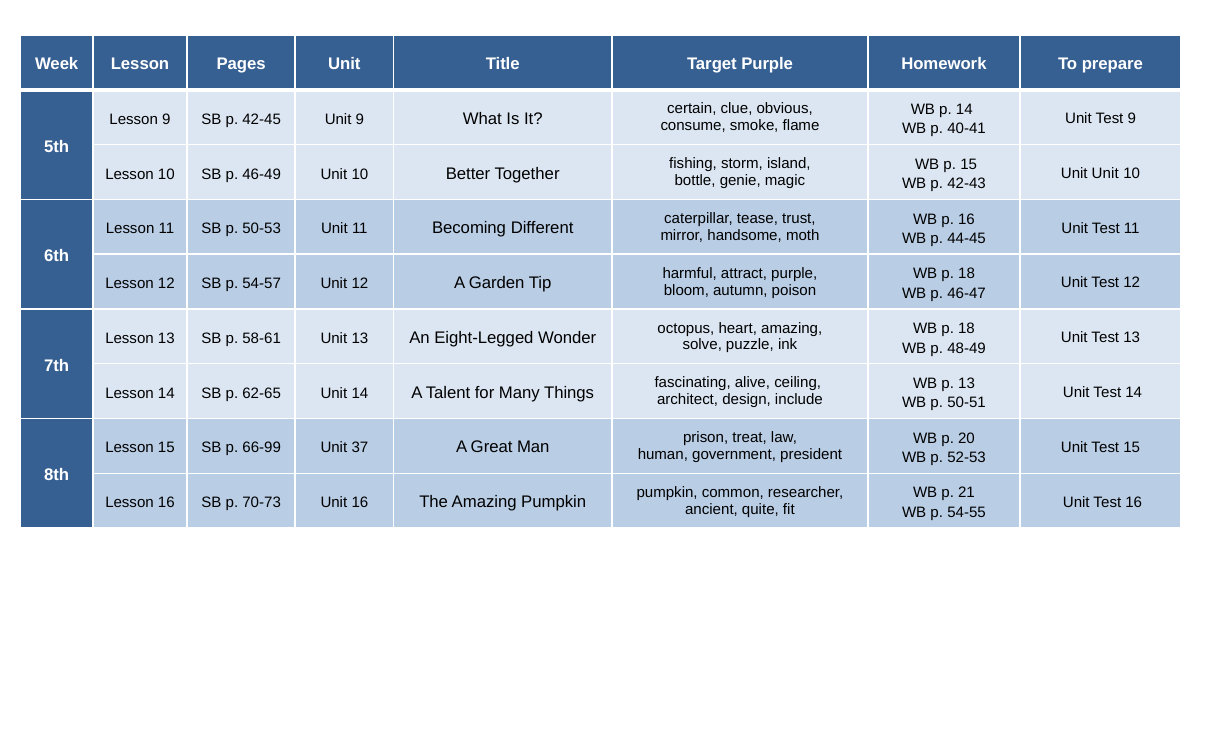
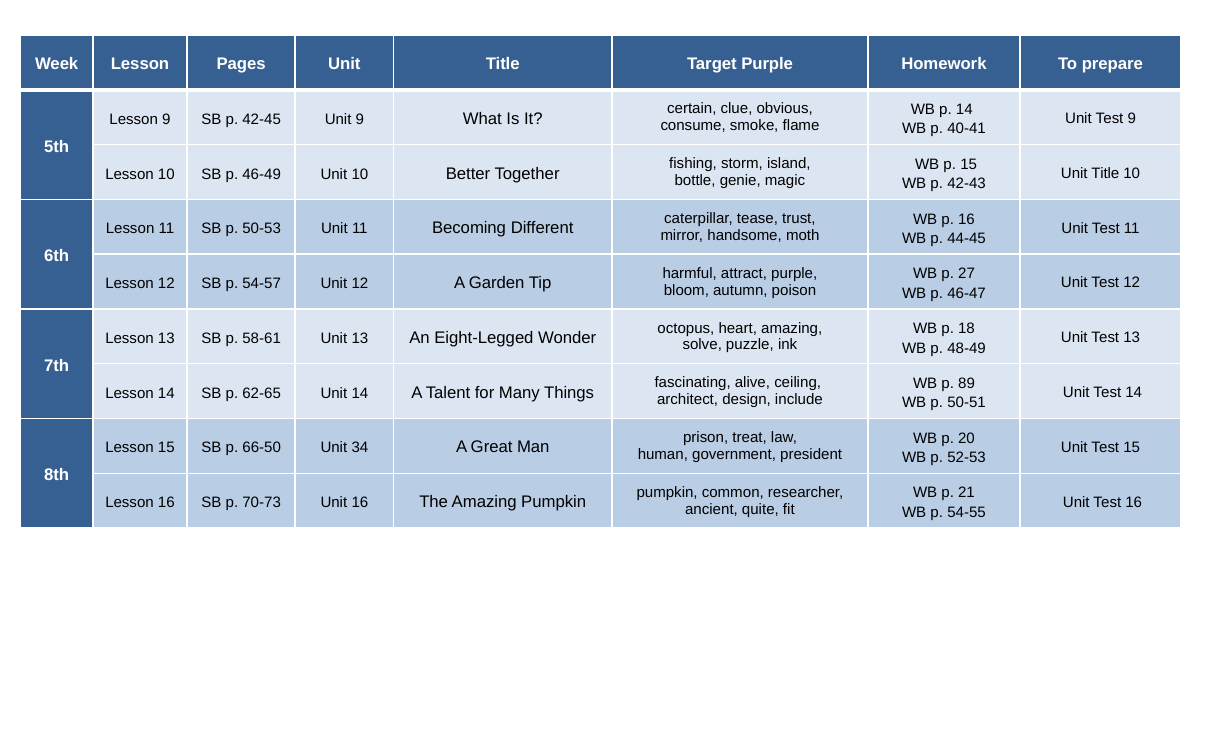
Unit at (1105, 173): Unit -> Title
18 at (967, 274): 18 -> 27
p 13: 13 -> 89
66-99: 66-99 -> 66-50
37: 37 -> 34
